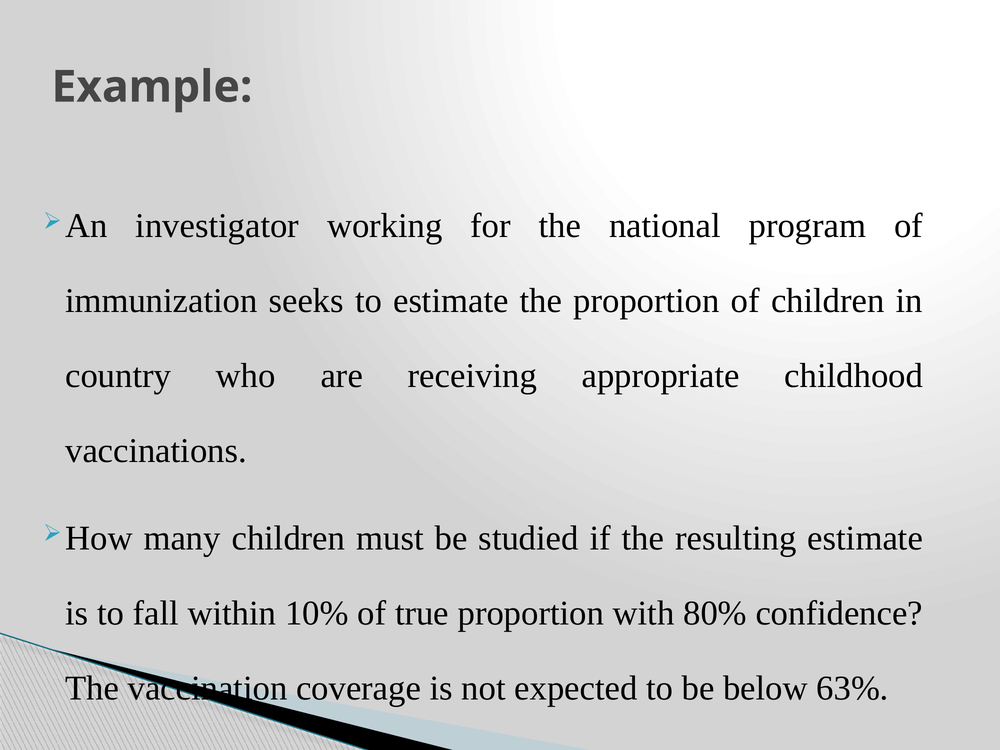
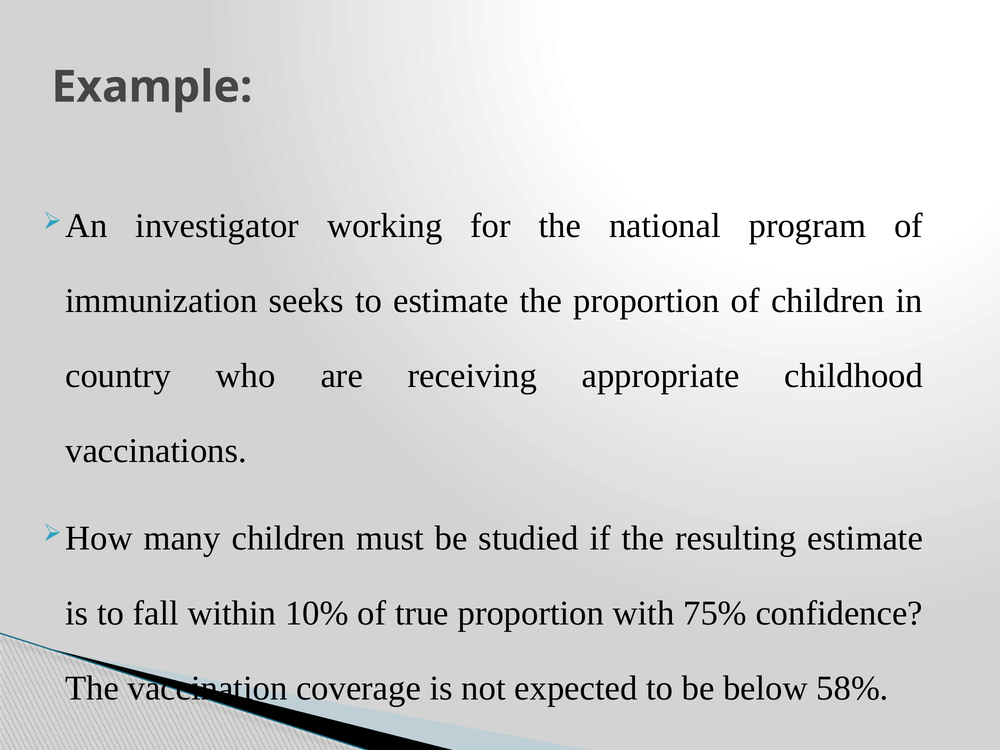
80%: 80% -> 75%
63%: 63% -> 58%
